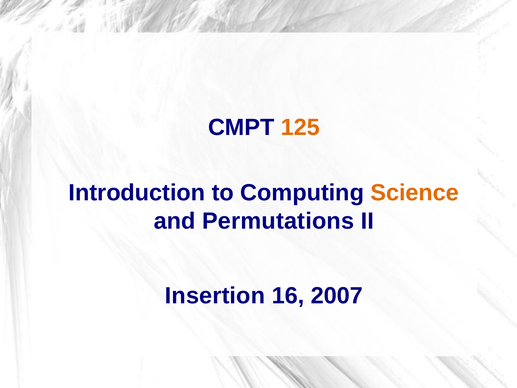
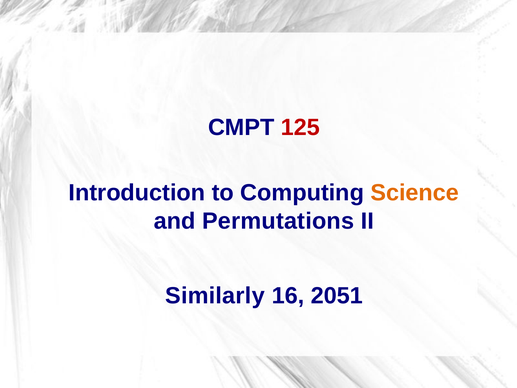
125 colour: orange -> red
Insertion: Insertion -> Similarly
2007: 2007 -> 2051
